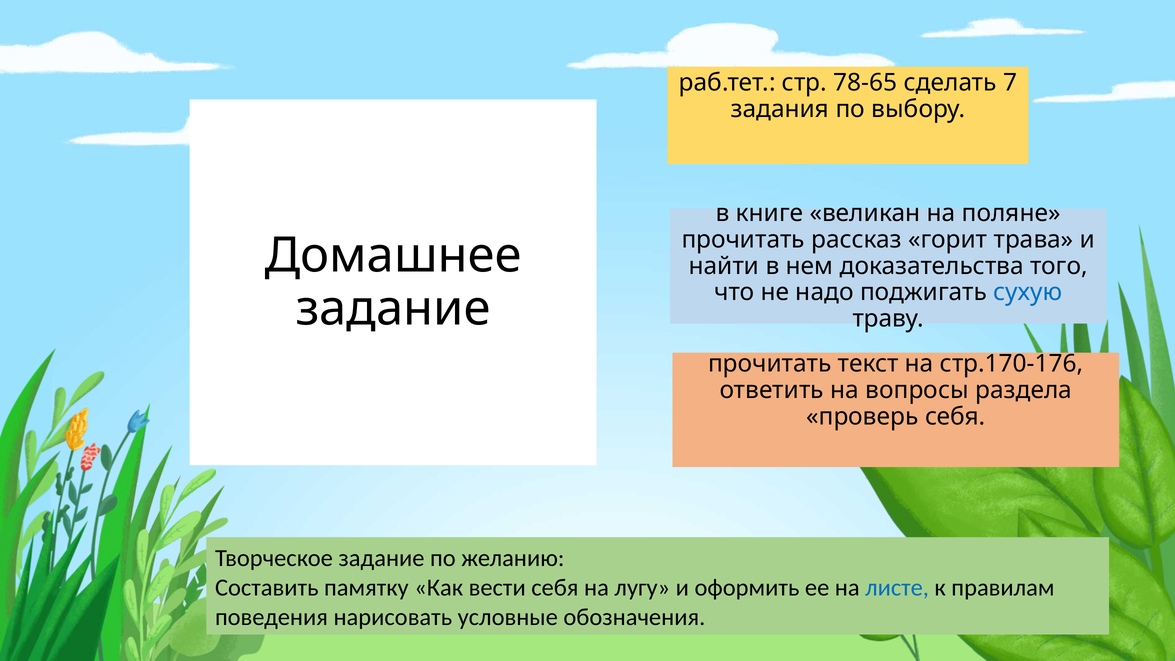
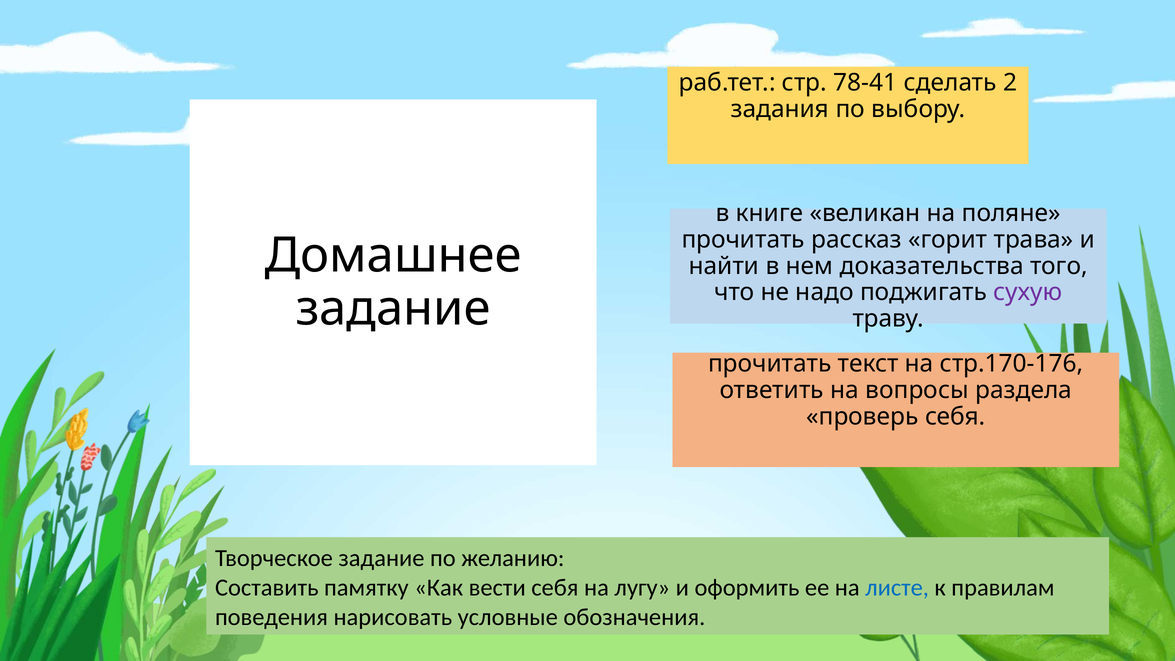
78-65: 78-65 -> 78-41
7: 7 -> 2
сухую colour: blue -> purple
